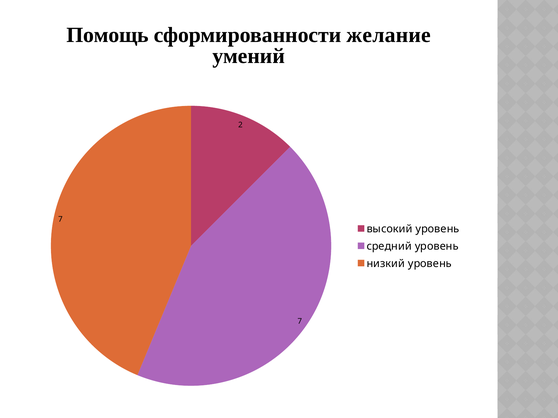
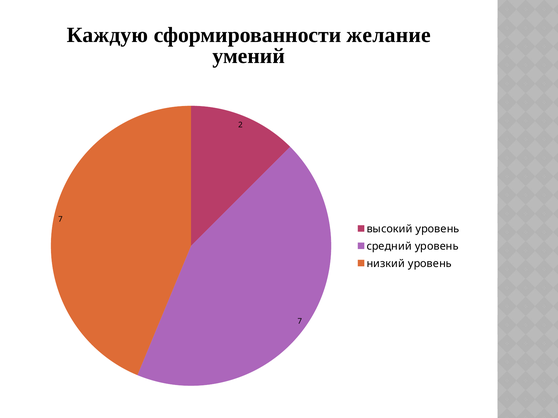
Помощь: Помощь -> Каждую
